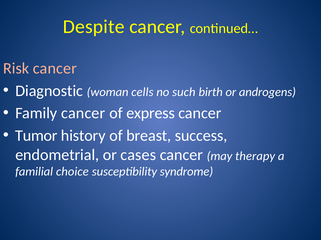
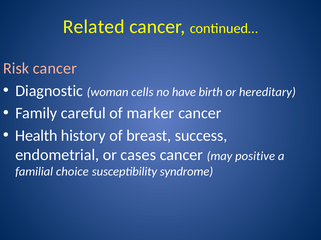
Despite: Despite -> Related
such: such -> have
androgens: androgens -> hereditary
Family cancer: cancer -> careful
express: express -> marker
Tumor: Tumor -> Health
therapy: therapy -> positive
